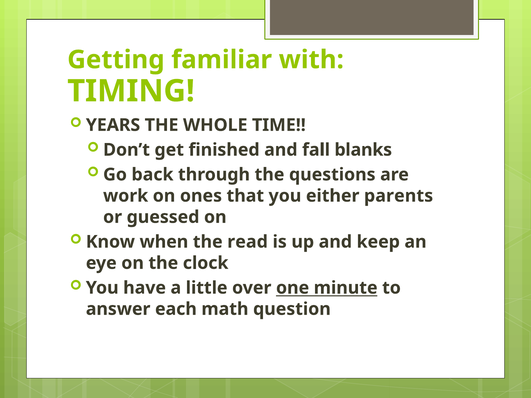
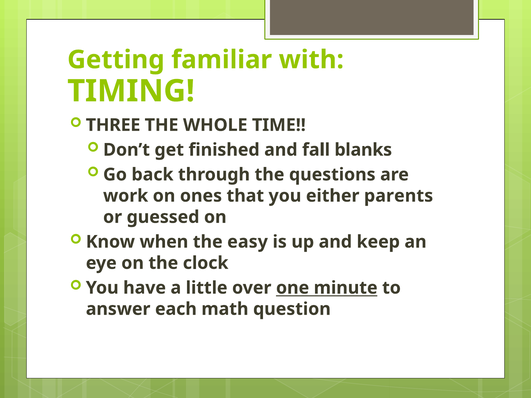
YEARS: YEARS -> THREE
read: read -> easy
